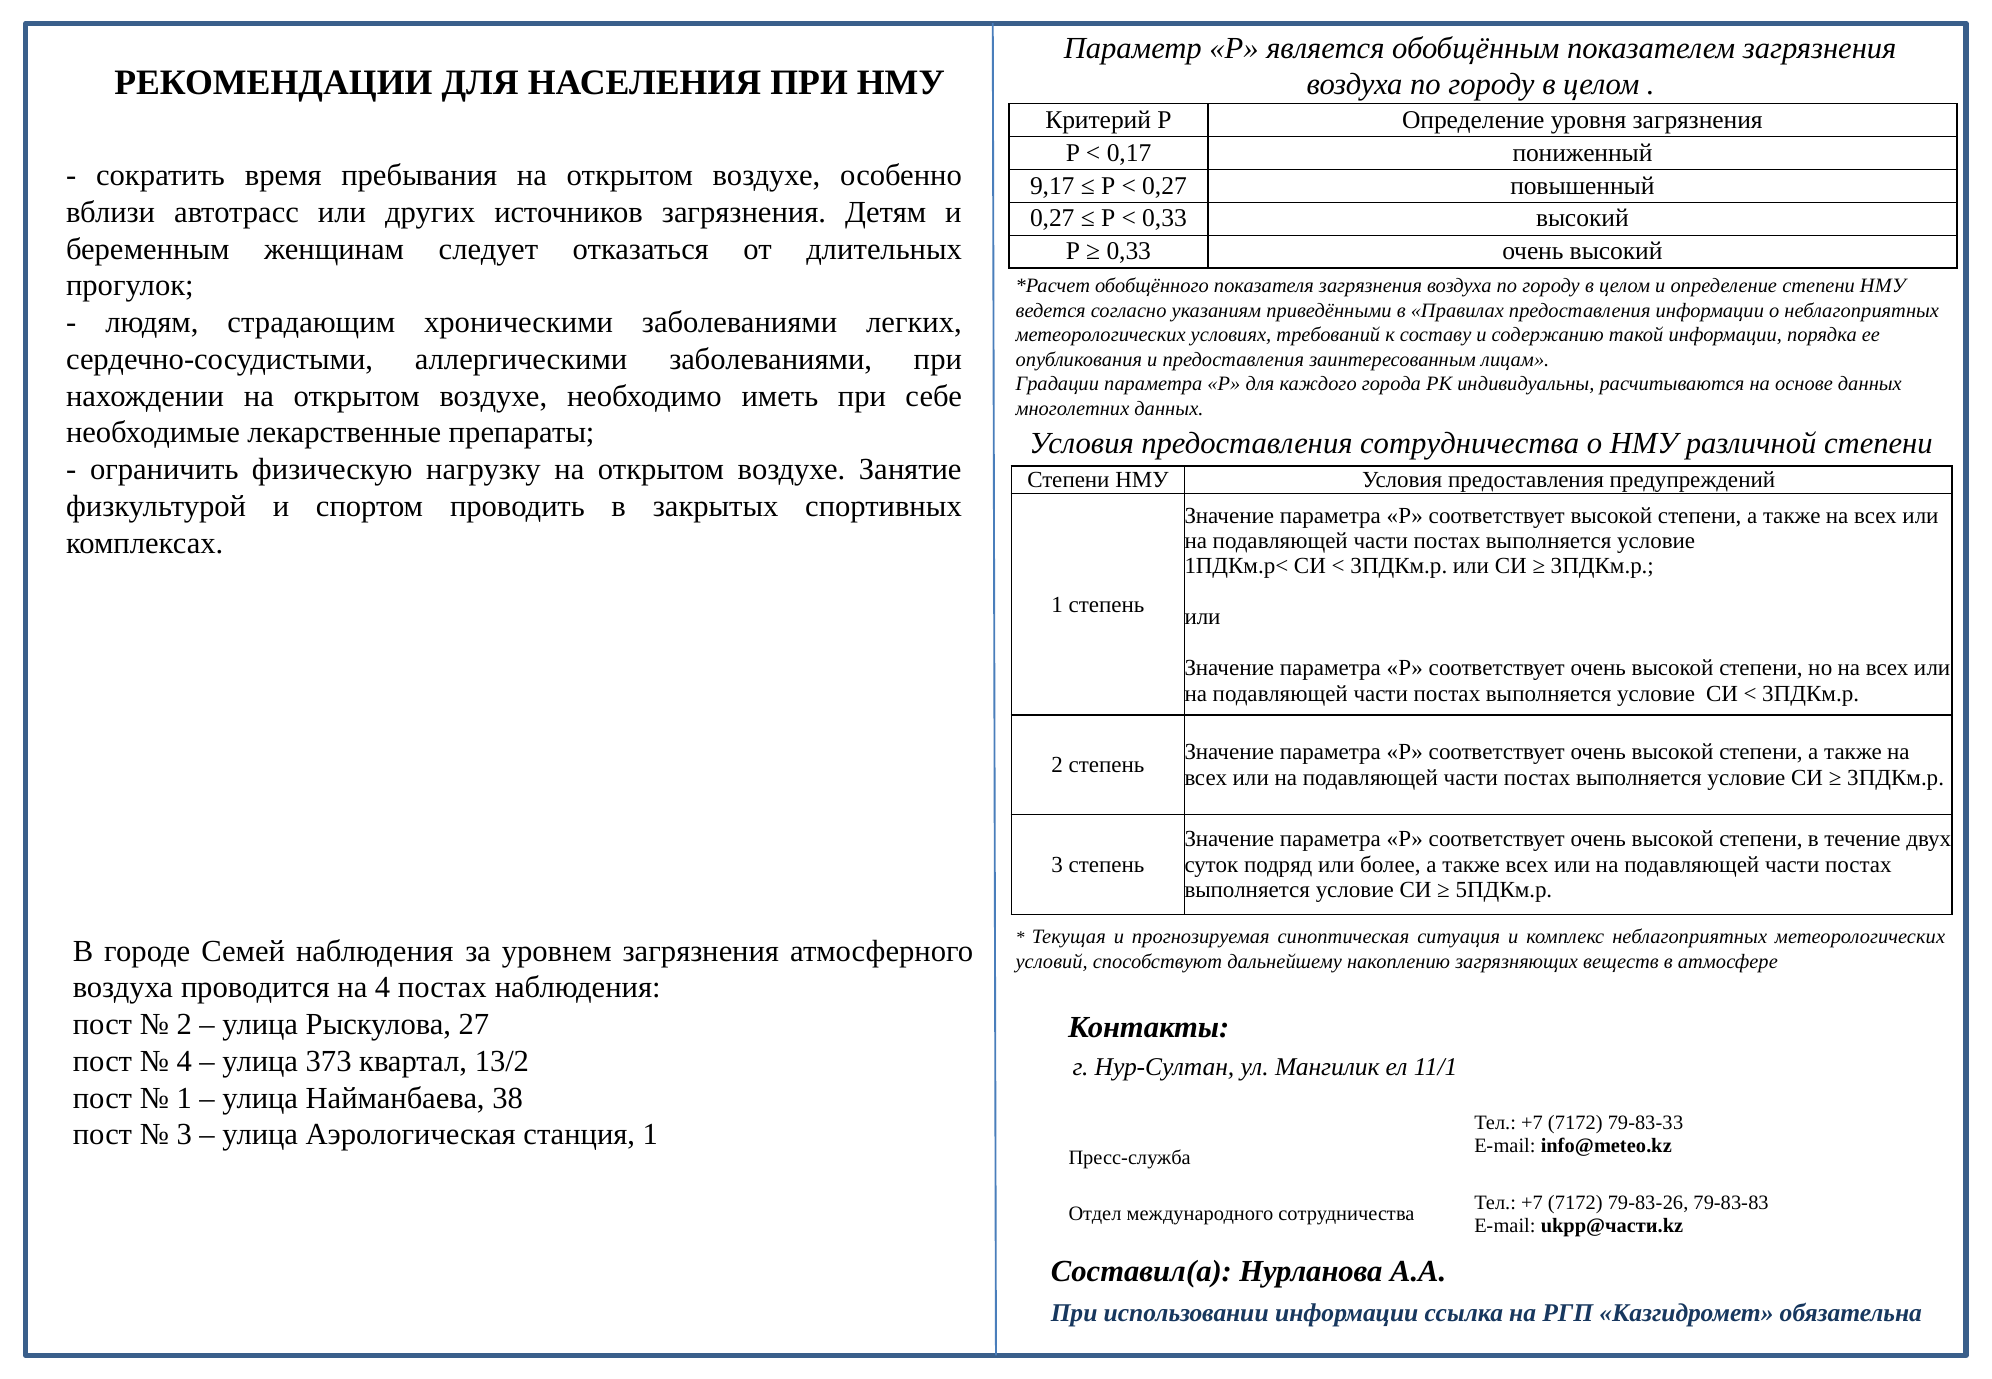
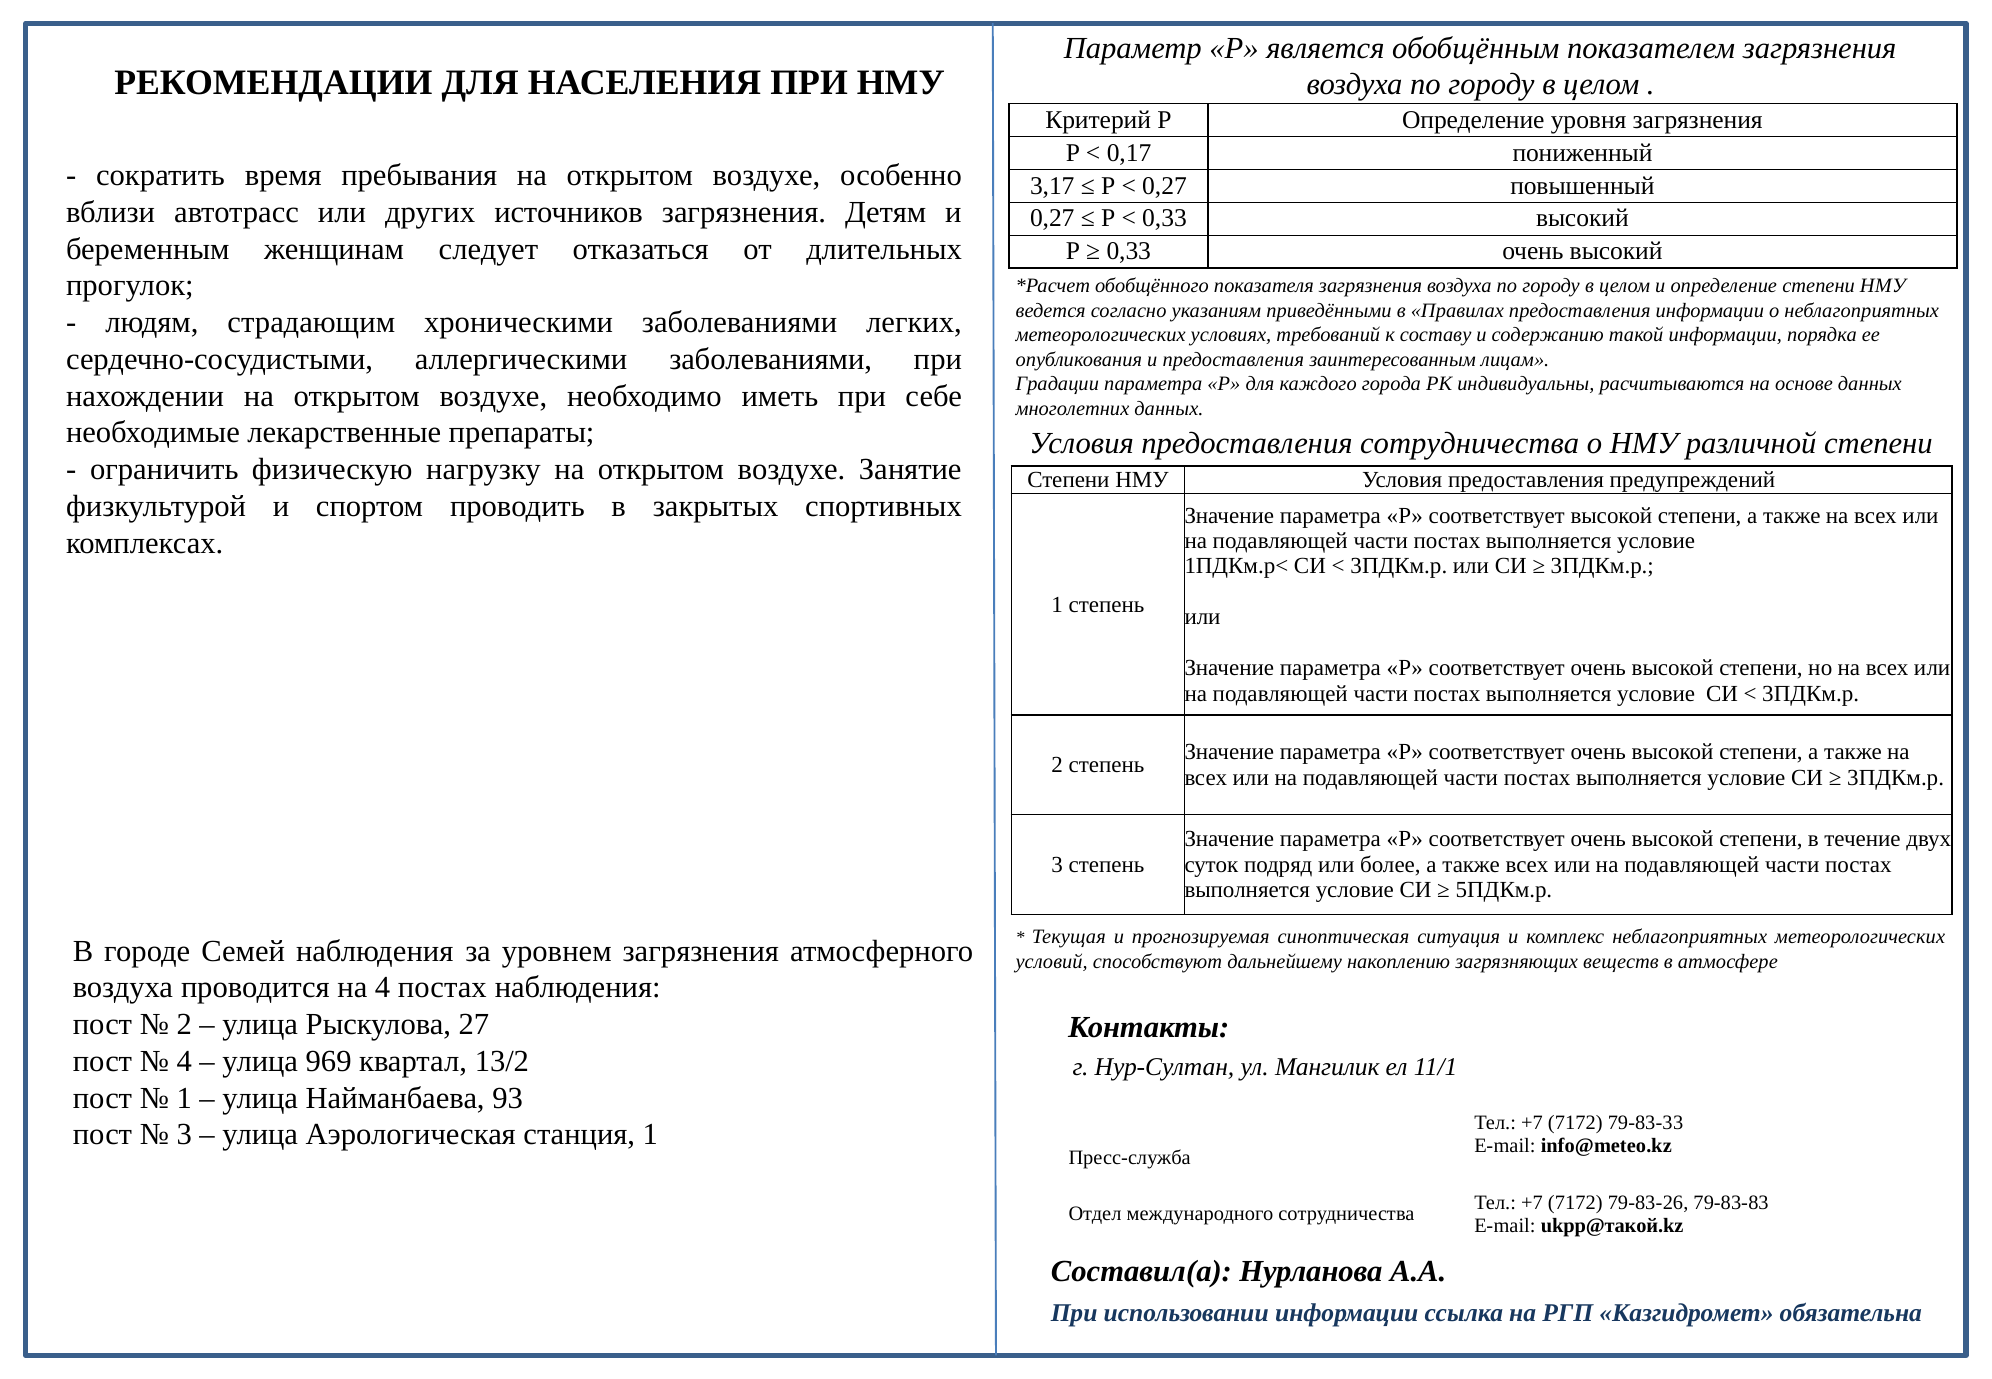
9,17: 9,17 -> 3,17
373: 373 -> 969
38: 38 -> 93
ukpp@части.kz: ukpp@части.kz -> ukpp@такой.kz
